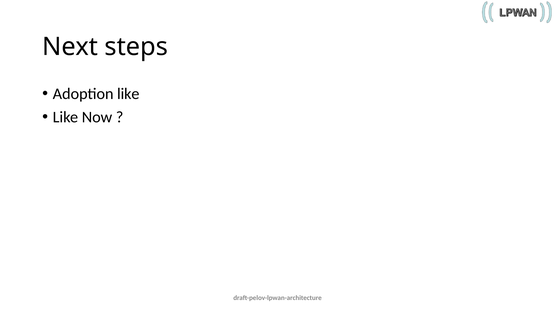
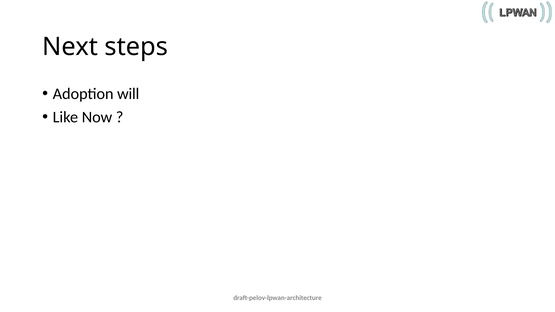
Adoption like: like -> will
